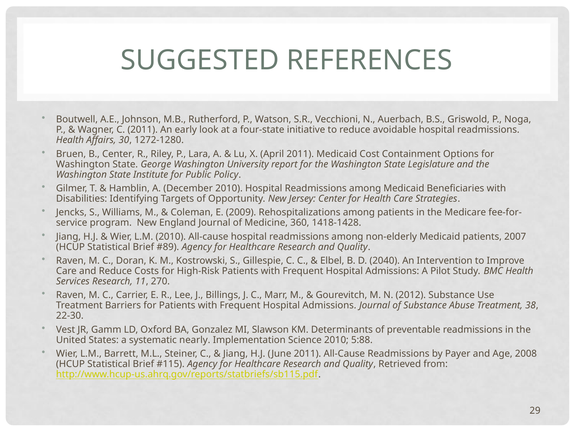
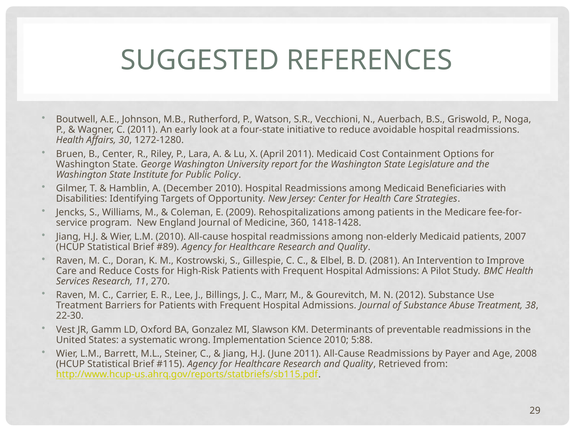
2040: 2040 -> 2081
nearly: nearly -> wrong
